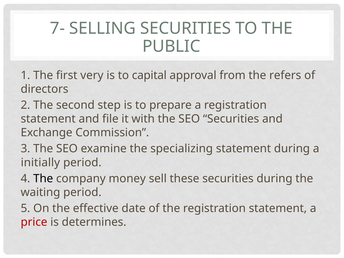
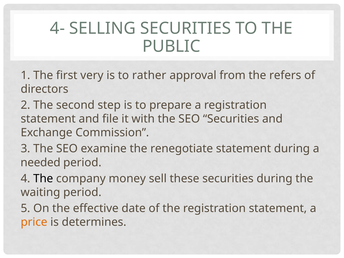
7-: 7- -> 4-
capital: capital -> rather
specializing: specializing -> renegotiate
initially: initially -> needed
price colour: red -> orange
